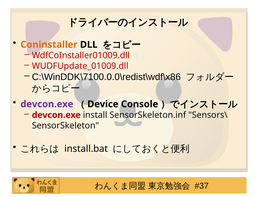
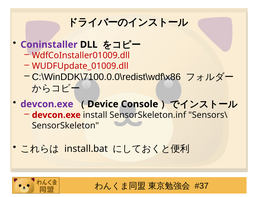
Coninstaller colour: orange -> purple
